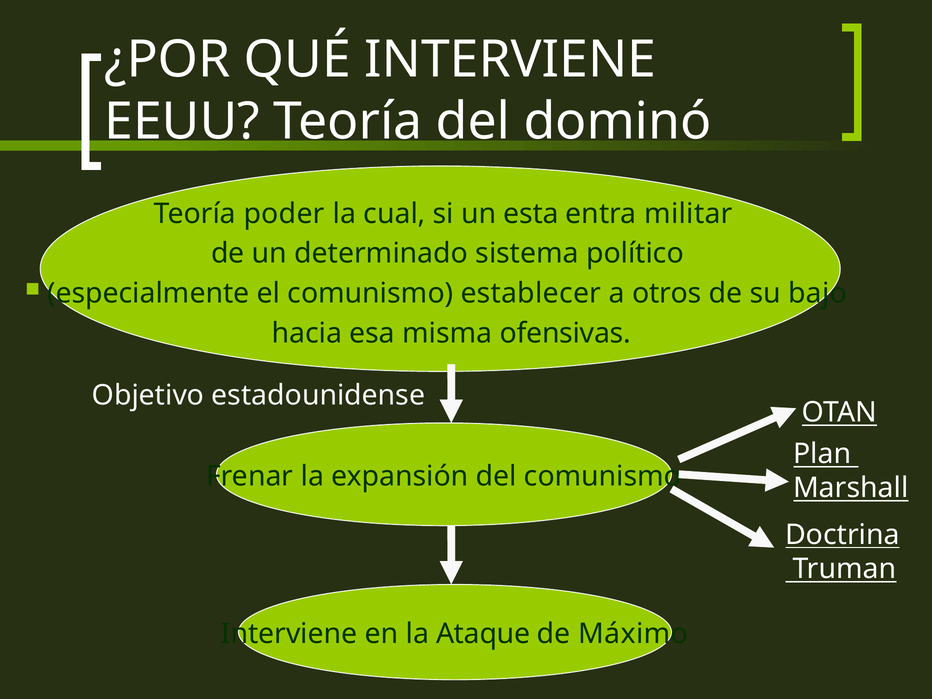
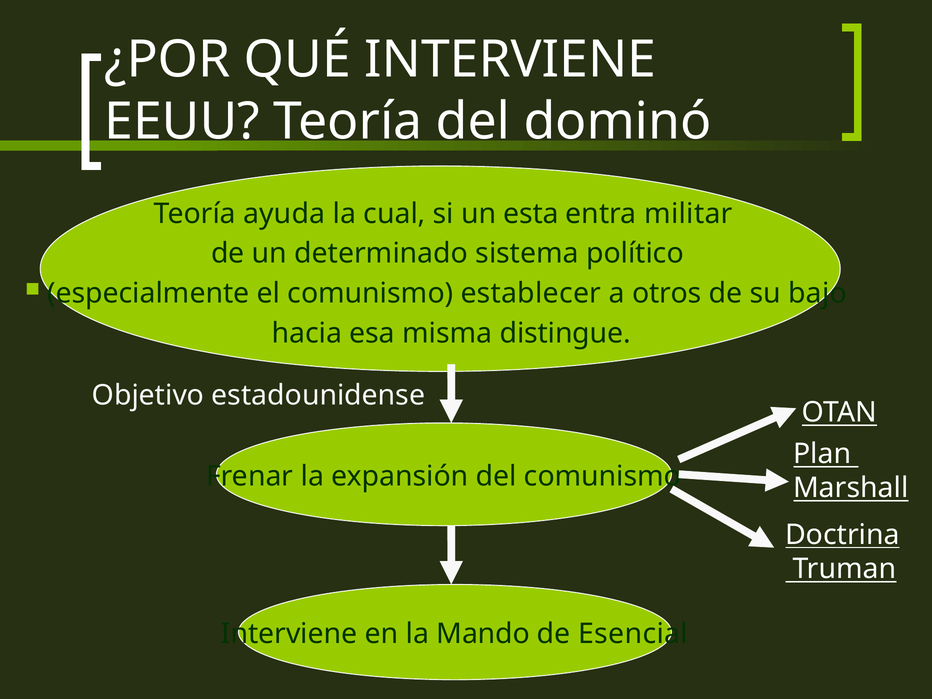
poder: poder -> ayuda
ofensivas: ofensivas -> distingue
Ataque: Ataque -> Mando
Máximo: Máximo -> Esencial
